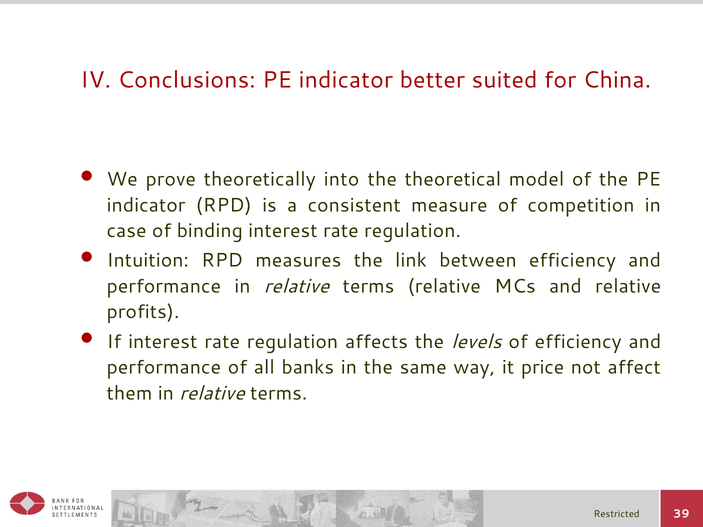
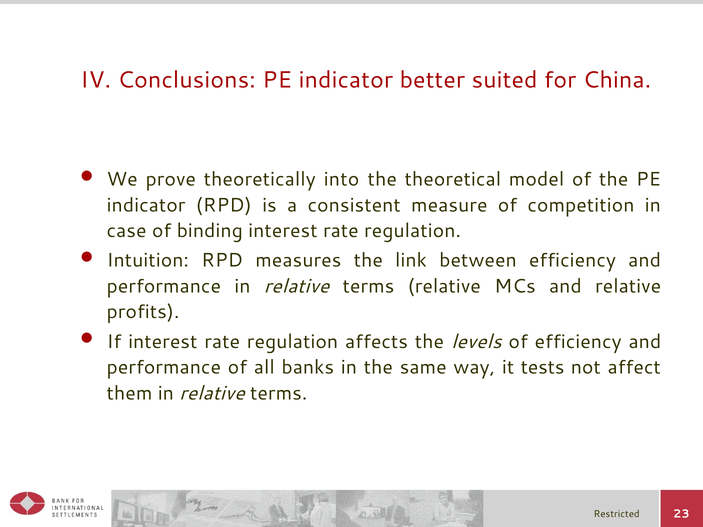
price: price -> tests
39: 39 -> 23
